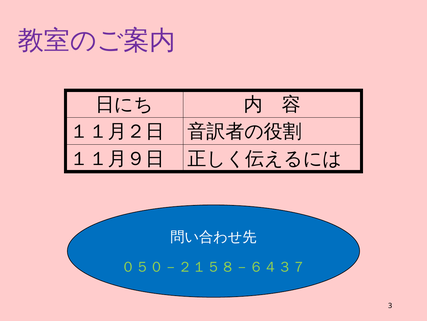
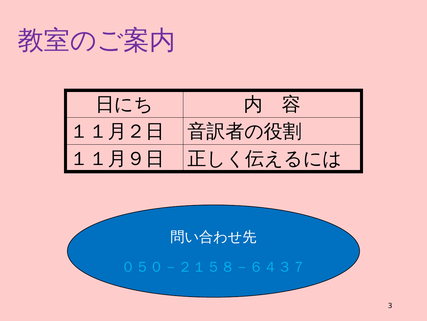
０５０－２１５８－６４３７ colour: light green -> light blue
